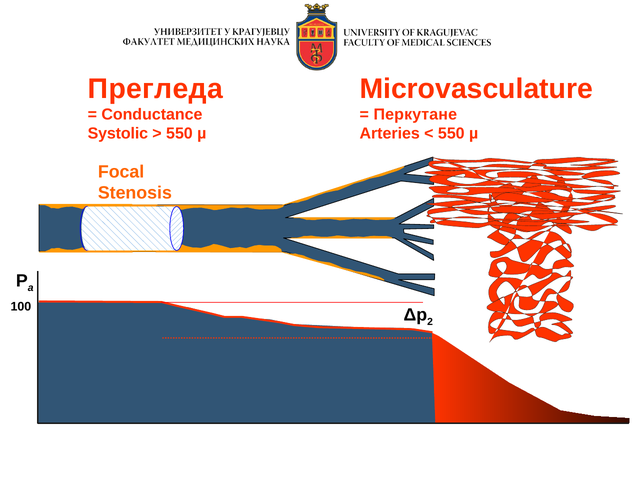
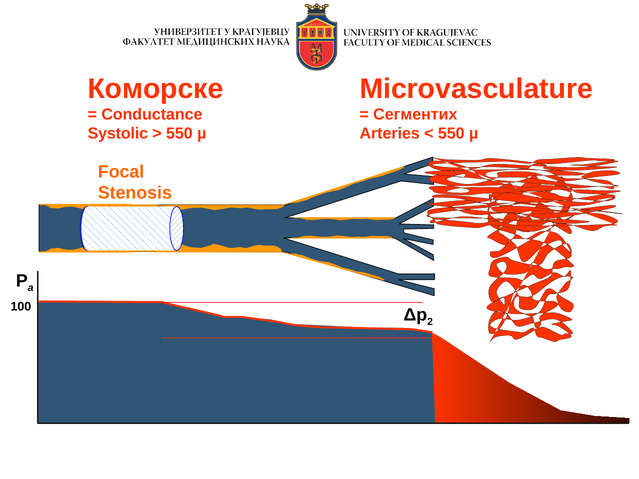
Прегледа: Прегледа -> Коморске
Перкутане: Перкутане -> Сегментих
